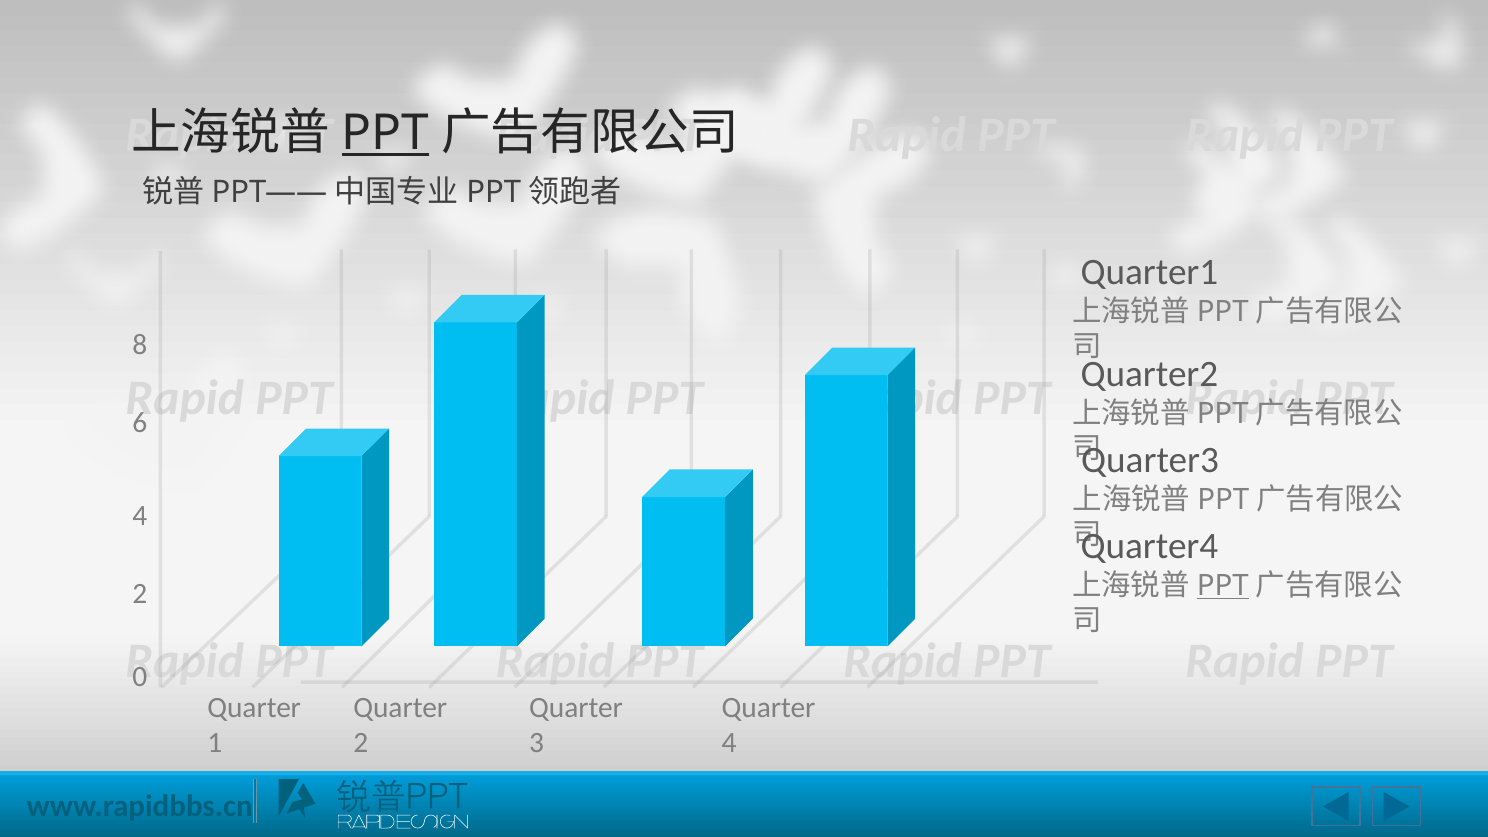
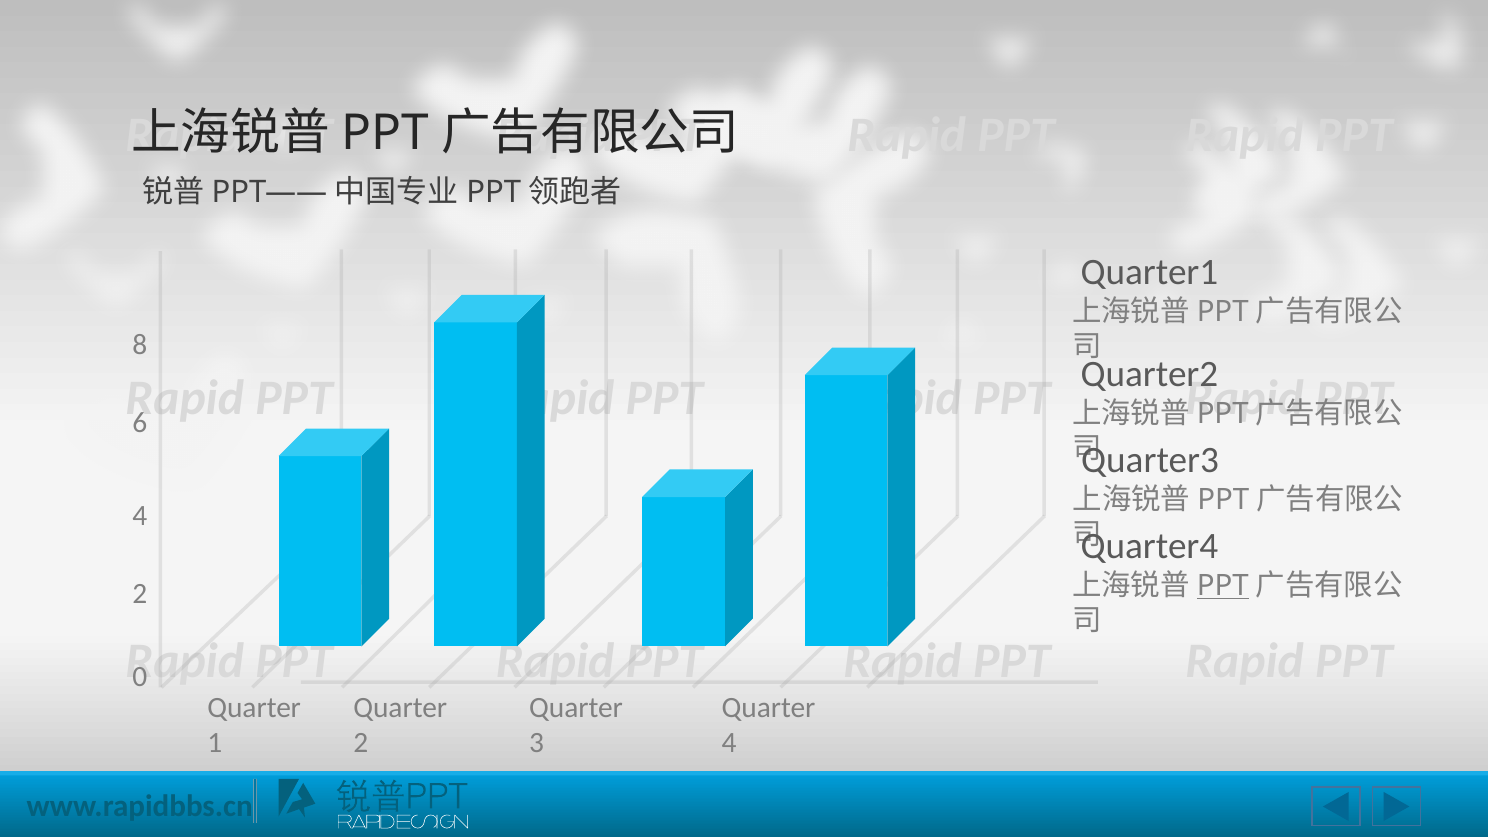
PPT at (385, 133) underline: present -> none
